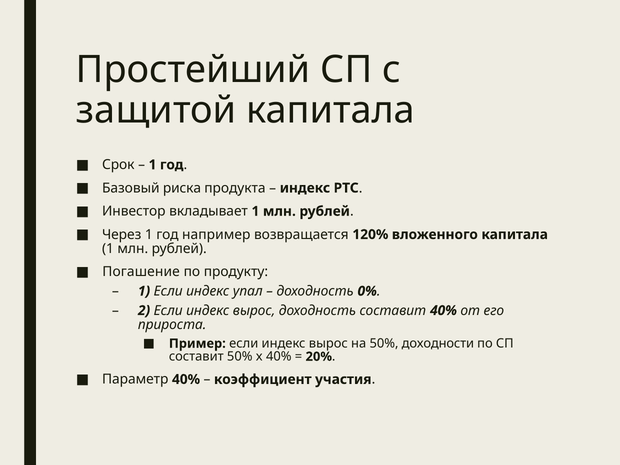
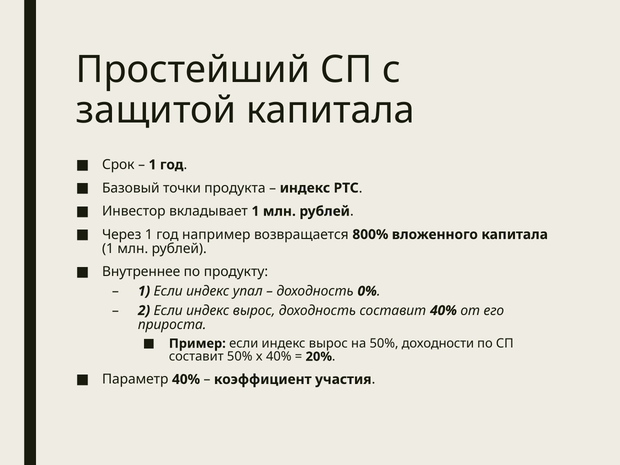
риска: риска -> точки
120%: 120% -> 800%
Погашение: Погашение -> Внутреннее
